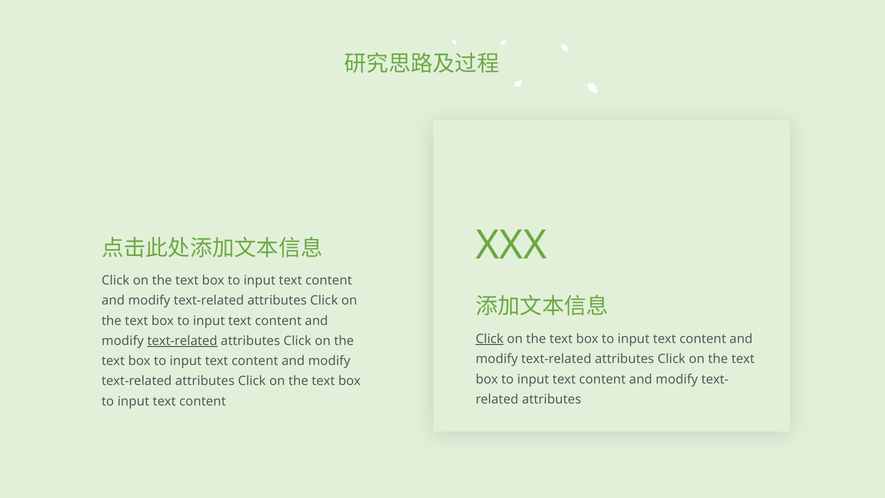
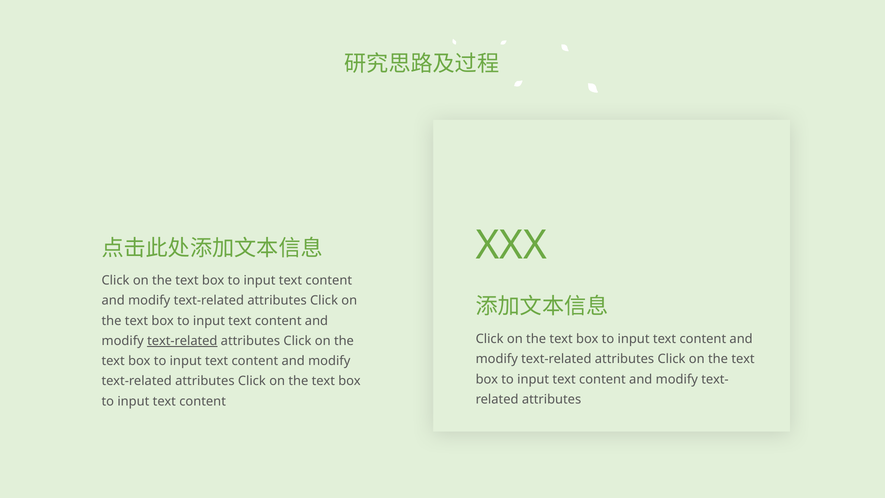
Click at (490, 339) underline: present -> none
